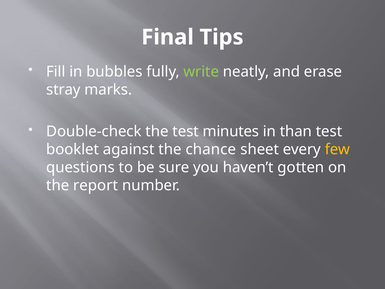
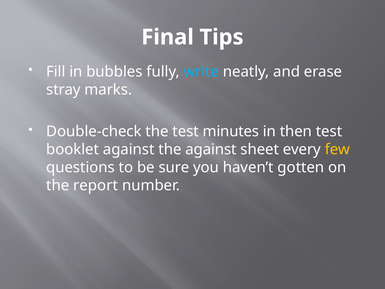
write colour: light green -> light blue
than: than -> then
the chance: chance -> against
